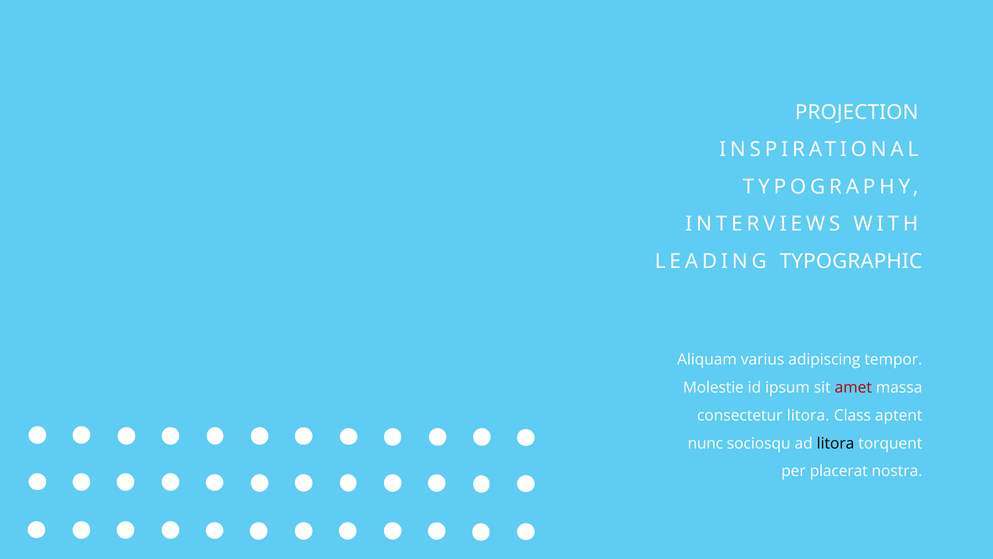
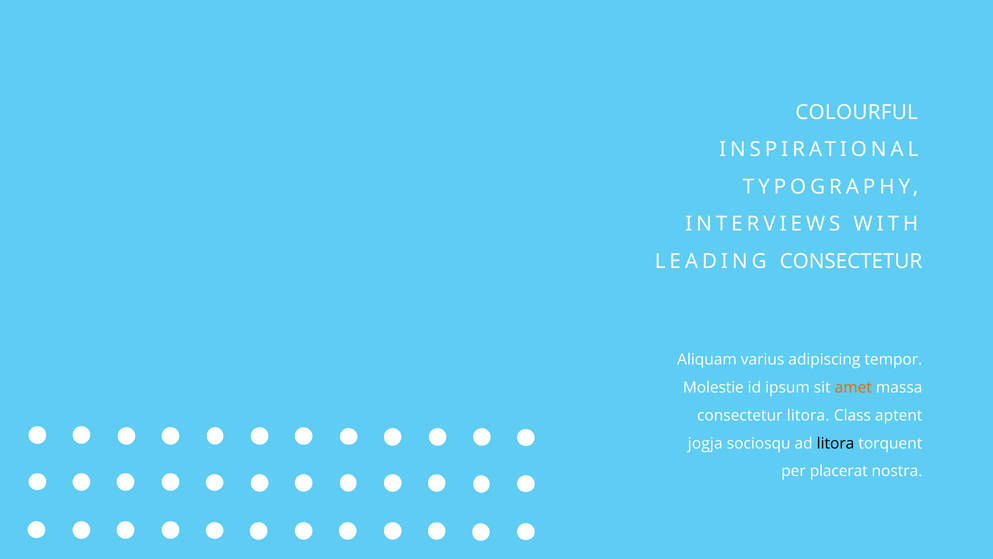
PROJECTION: PROJECTION -> COLOURFUL
LEADING TYPOGRAPHIC: TYPOGRAPHIC -> CONSECTETUR
amet colour: red -> orange
nunc: nunc -> jogja
